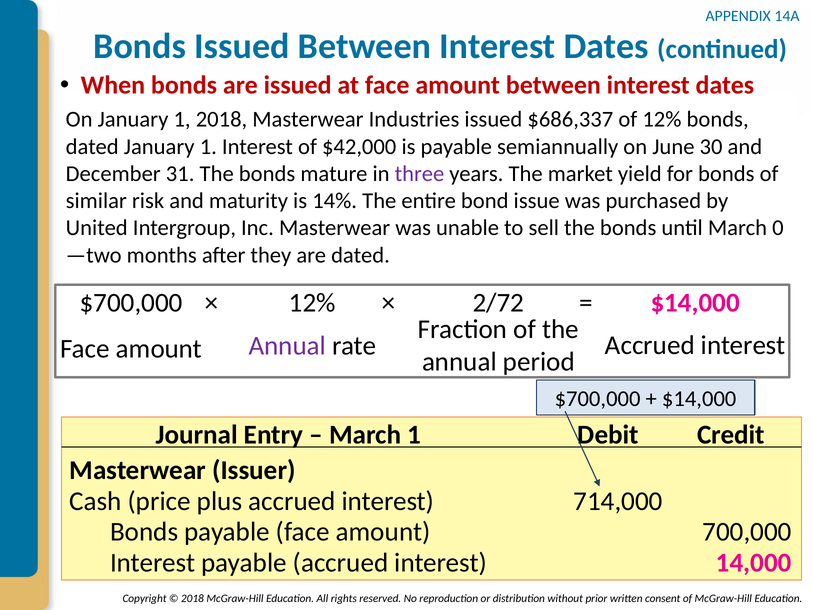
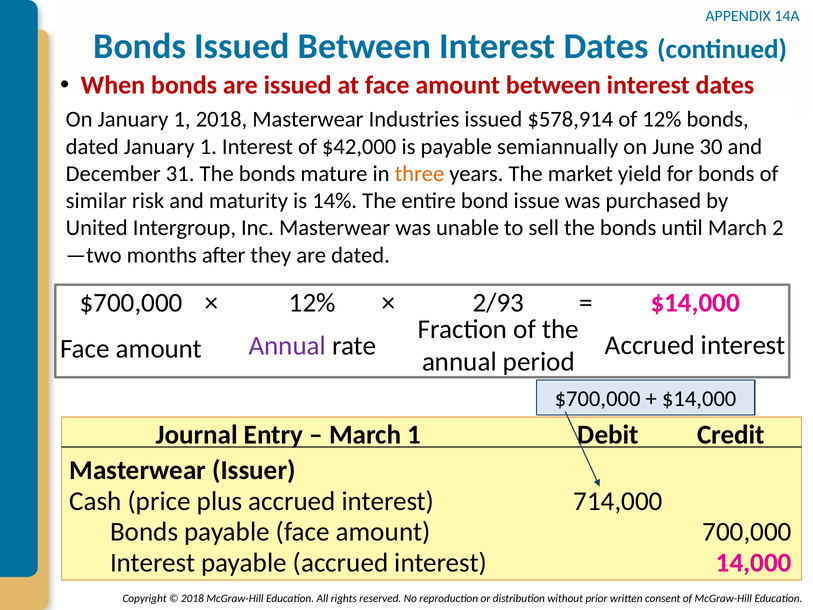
$686,337: $686,337 -> $578,914
three colour: purple -> orange
0: 0 -> 2
2/72: 2/72 -> 2/93
